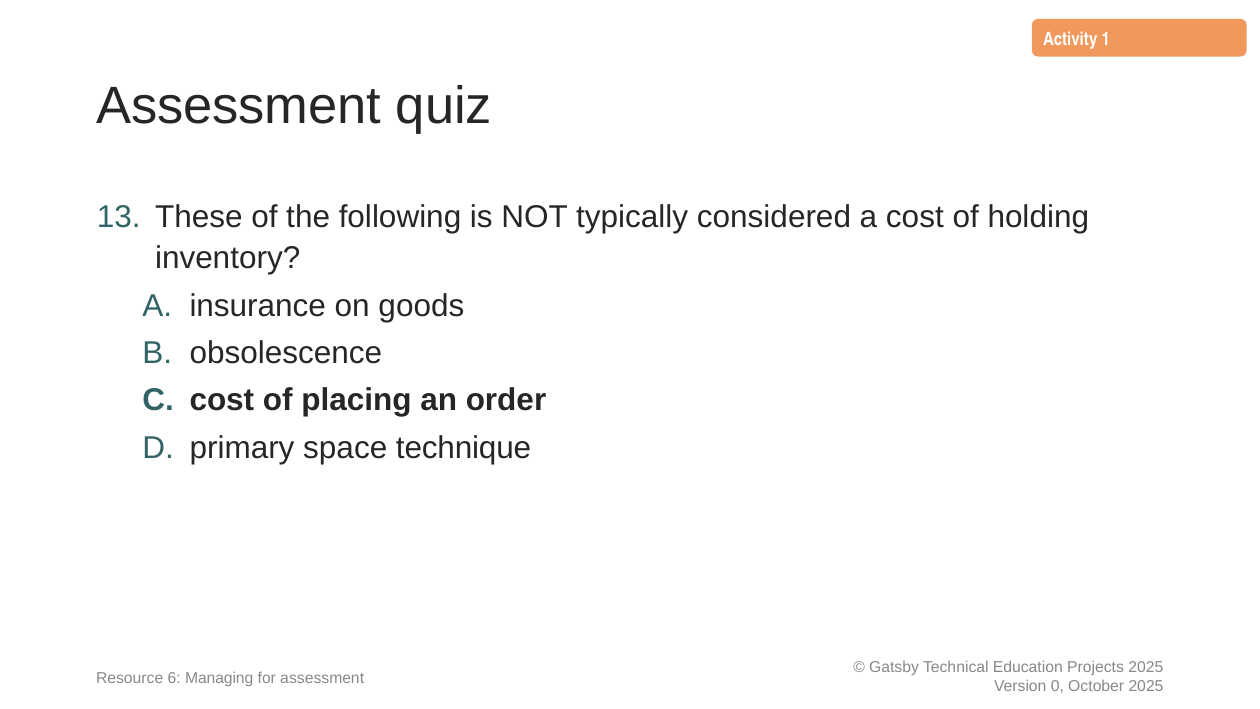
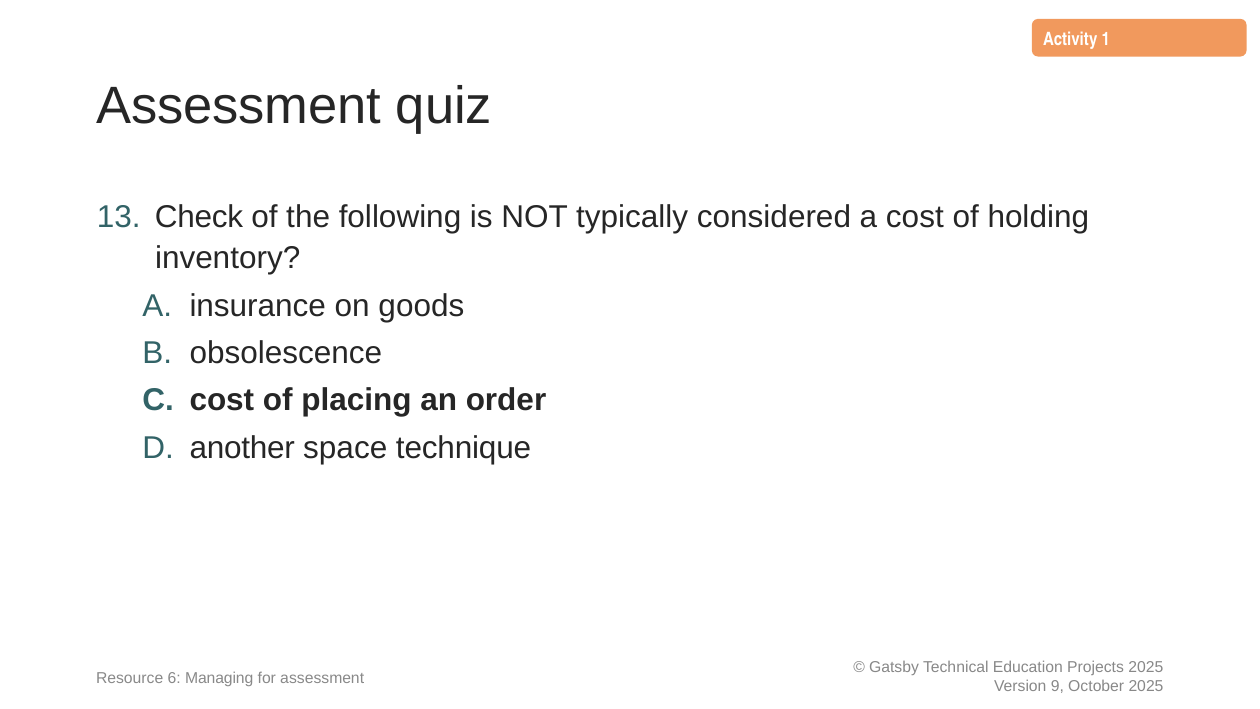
These: These -> Check
primary: primary -> another
0: 0 -> 9
